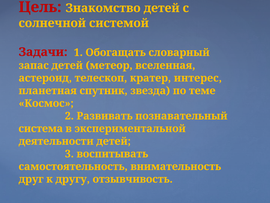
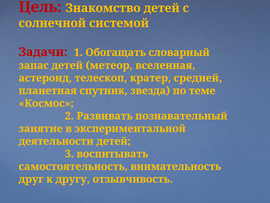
интерес: интерес -> средней
система: система -> занятие
